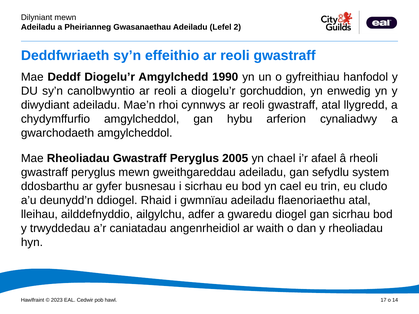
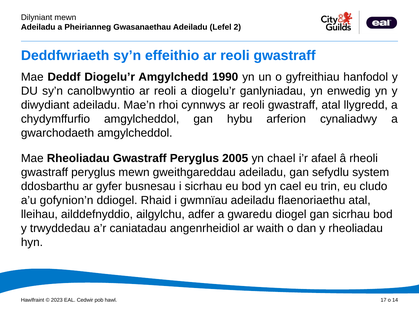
gorchuddion: gorchuddion -> ganlyniadau
deunydd’n: deunydd’n -> gofynion’n
